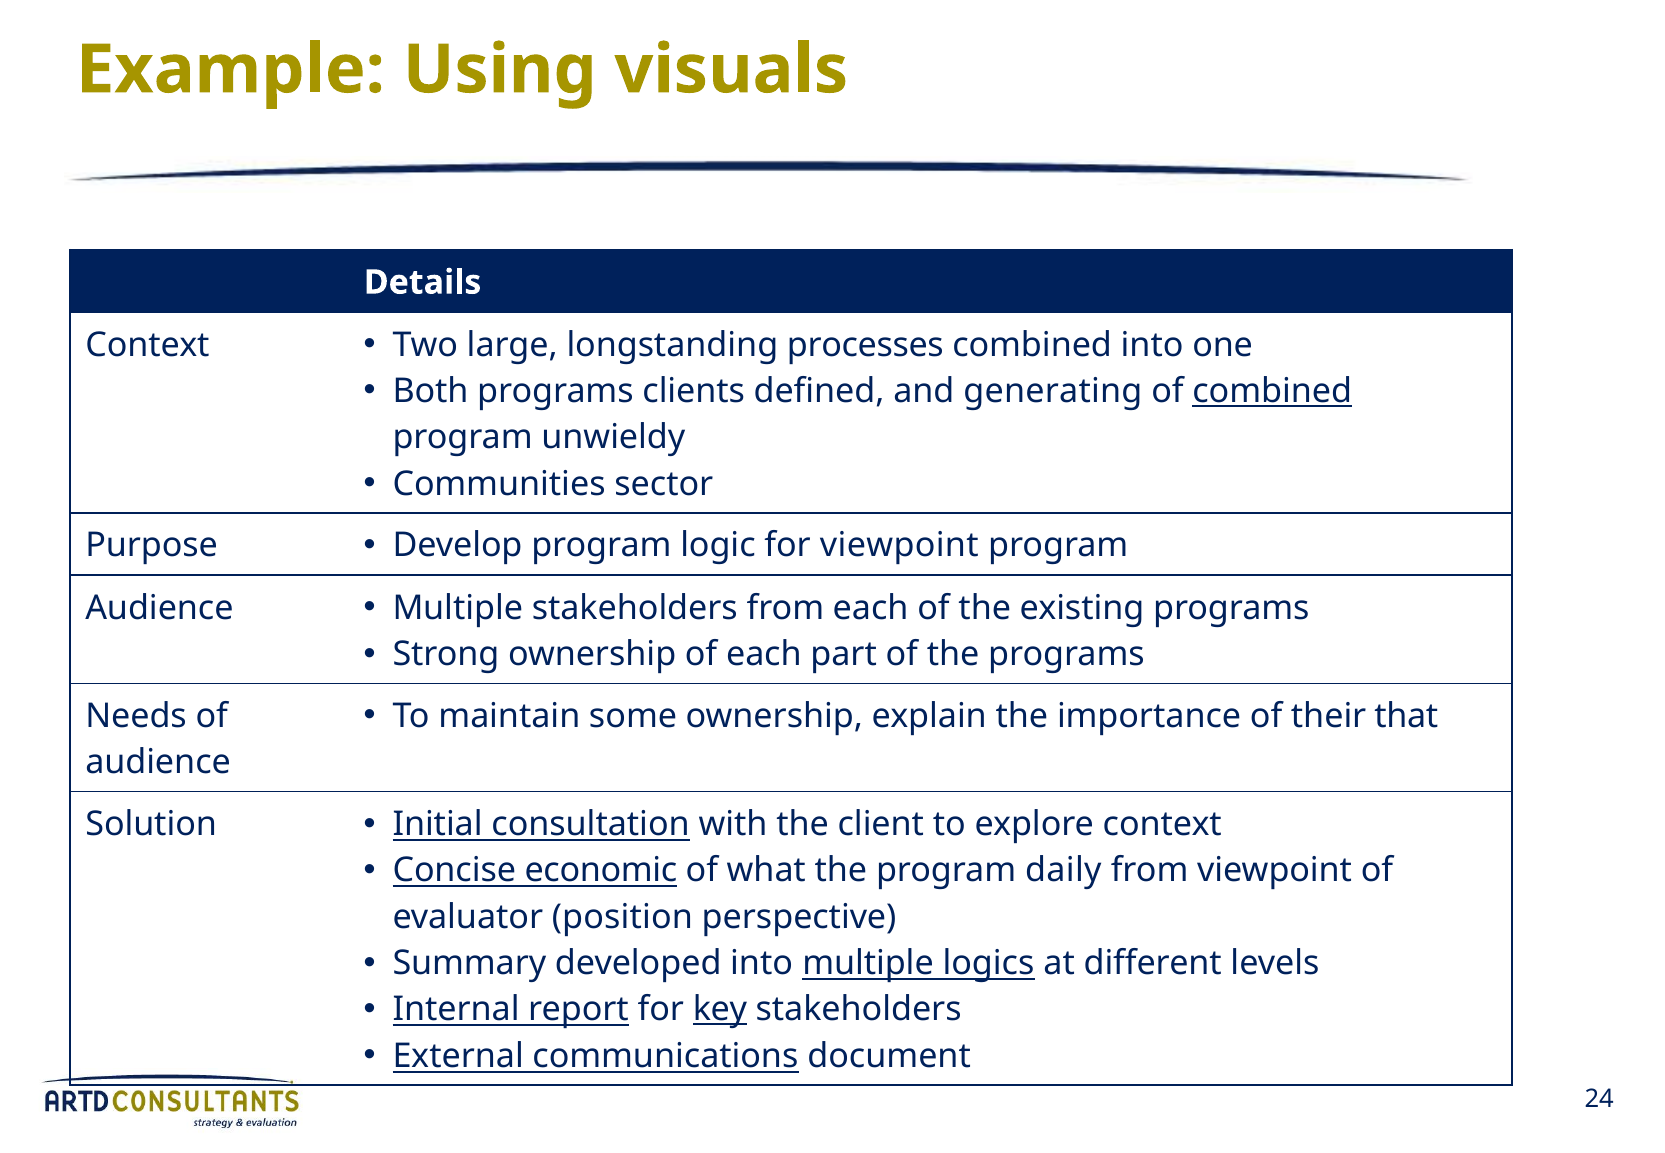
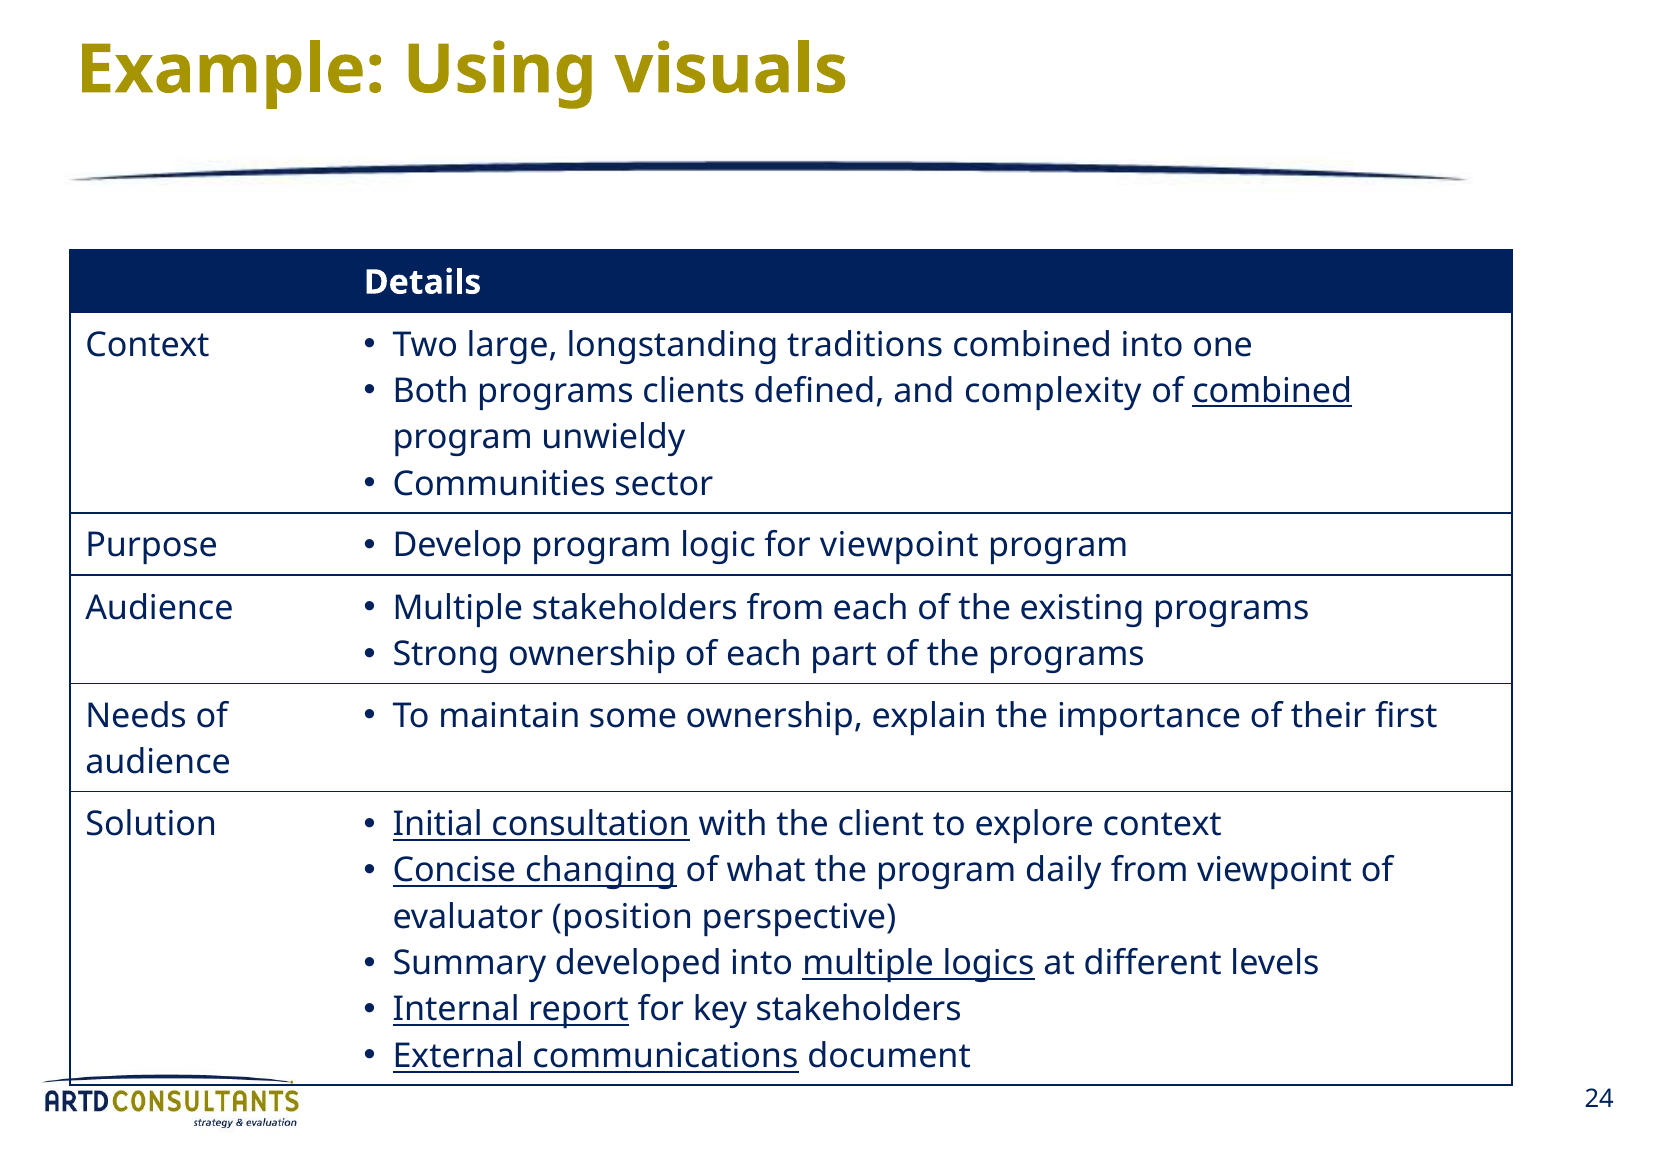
processes: processes -> traditions
generating: generating -> complexity
that: that -> first
economic: economic -> changing
key underline: present -> none
